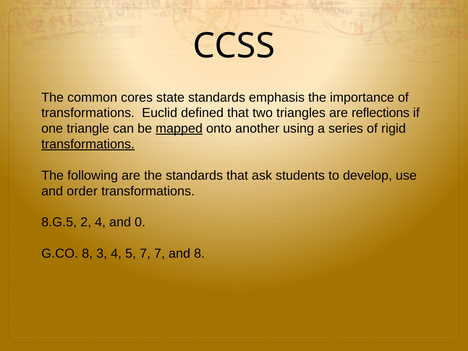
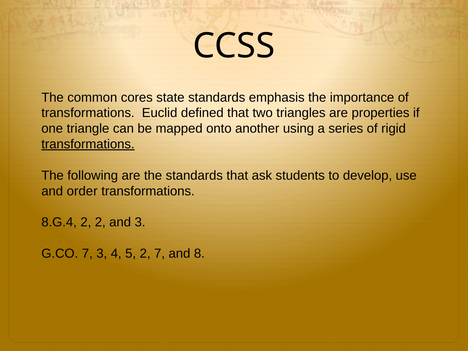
reflections: reflections -> properties
mapped underline: present -> none
8.G.5: 8.G.5 -> 8.G.4
2 4: 4 -> 2
and 0: 0 -> 3
G.CO 8: 8 -> 7
5 7: 7 -> 2
